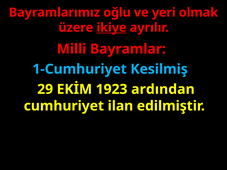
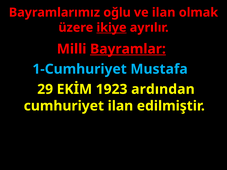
ve yeri: yeri -> ilan
Bayramlar underline: none -> present
Kesilmiş: Kesilmiş -> Mustafa
